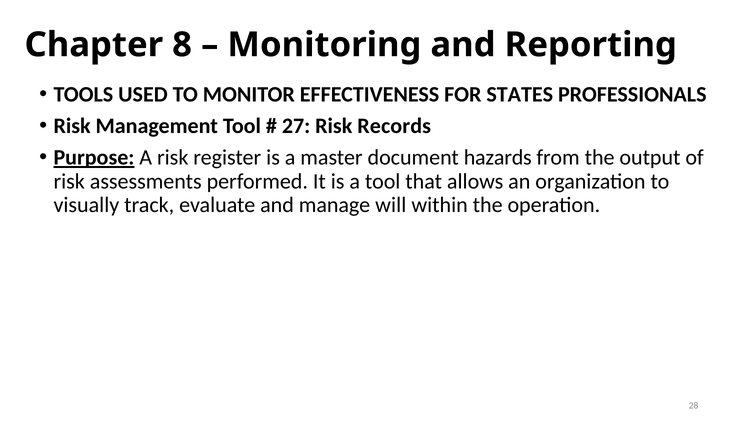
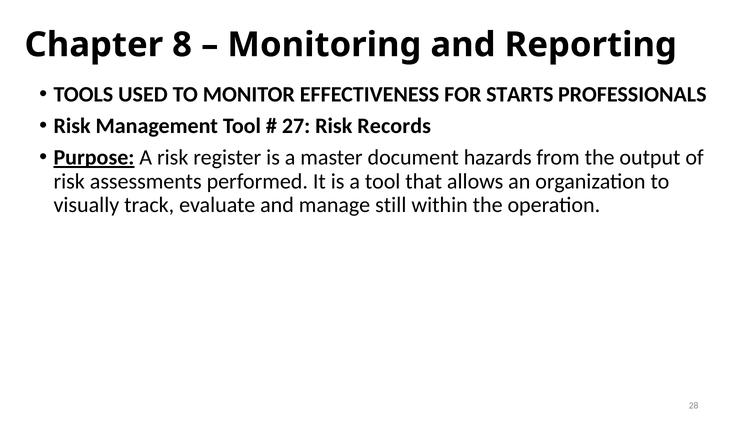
STATES: STATES -> STARTS
will: will -> still
